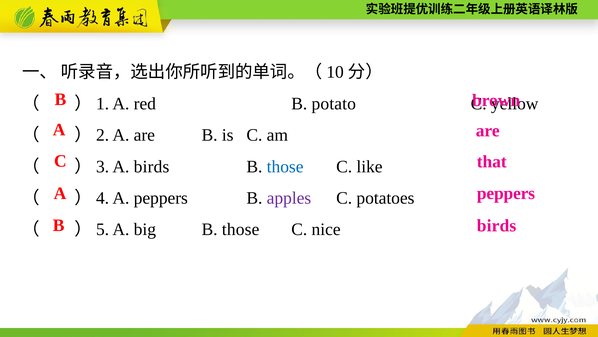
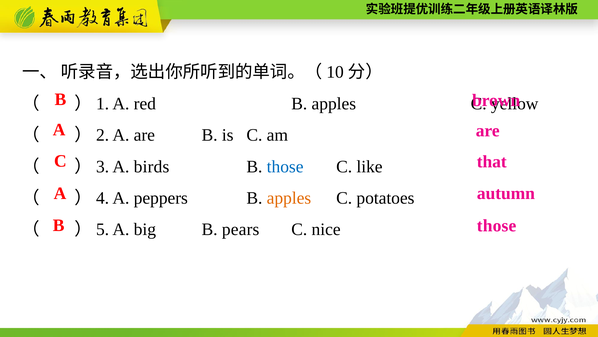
red B potato: potato -> apples
peppers at (506, 193): peppers -> autumn
apples at (289, 198) colour: purple -> orange
birds at (497, 225): birds -> those
big B those: those -> pears
